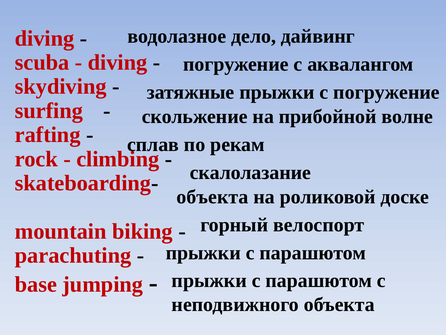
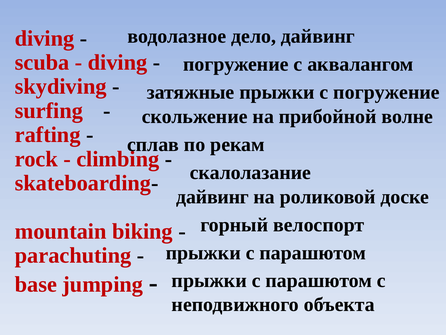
объекта at (212, 197): объекта -> дайвинг
